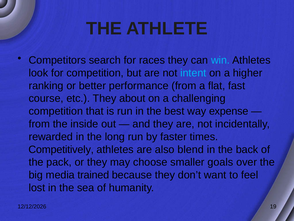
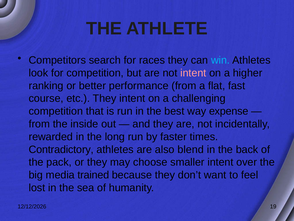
intent at (193, 73) colour: light blue -> pink
They about: about -> intent
Competitively: Competitively -> Contradictory
smaller goals: goals -> intent
